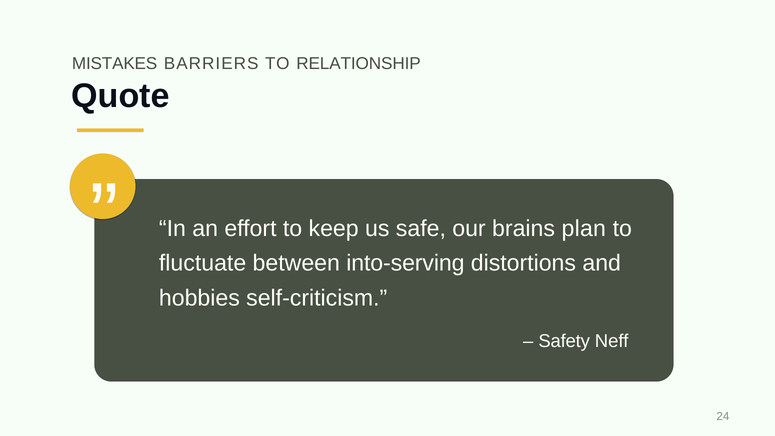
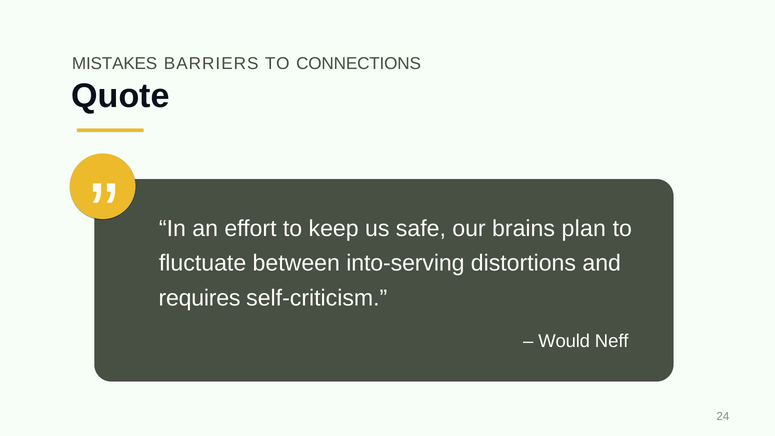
RELATIONSHIP: RELATIONSHIP -> CONNECTIONS
hobbies: hobbies -> requires
Safety: Safety -> Would
